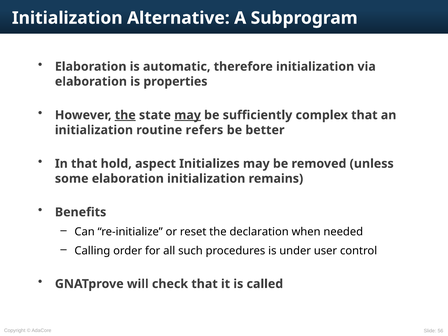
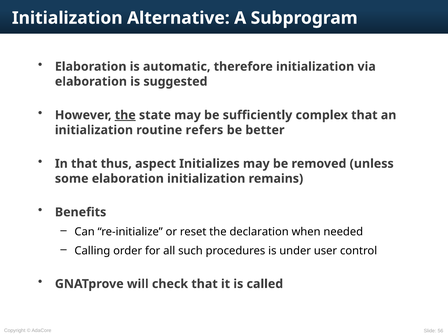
properties: properties -> suggested
may at (188, 115) underline: present -> none
hold: hold -> thus
